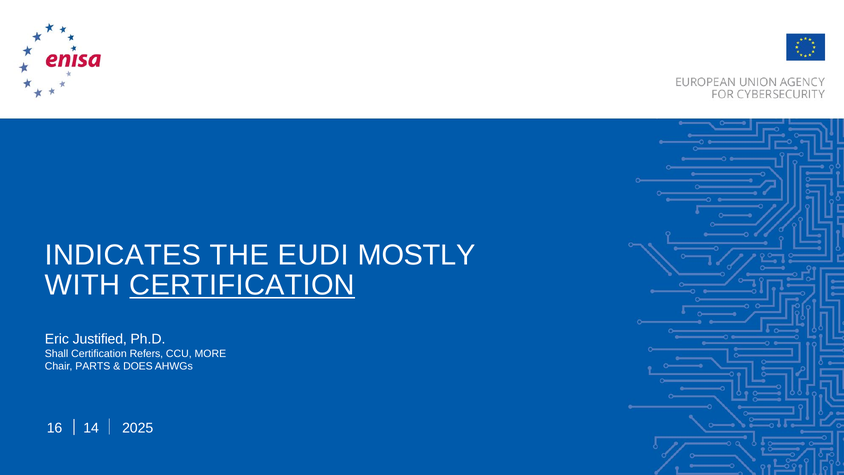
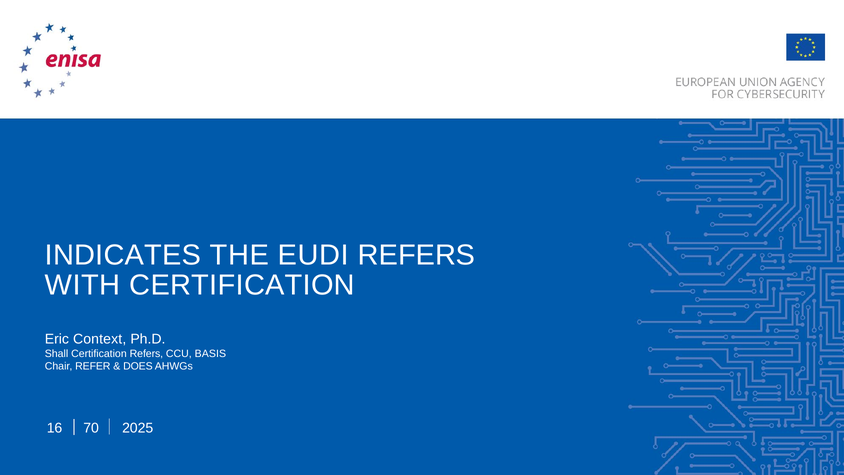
EUDI MOSTLY: MOSTLY -> REFERS
CERTIFICATION at (242, 285) underline: present -> none
Justified: Justified -> Context
MORE: MORE -> BASIS
PARTS: PARTS -> REFER
14: 14 -> 70
